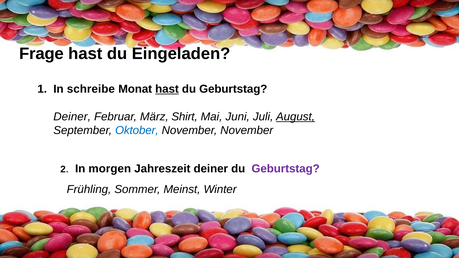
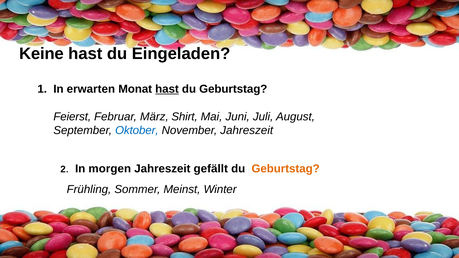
Frage: Frage -> Keine
schreibe: schreibe -> erwarten
Deiner at (72, 117): Deiner -> Feierst
August underline: present -> none
November November: November -> Jahreszeit
Jahreszeit deiner: deiner -> gefällt
Geburtstag at (286, 169) colour: purple -> orange
